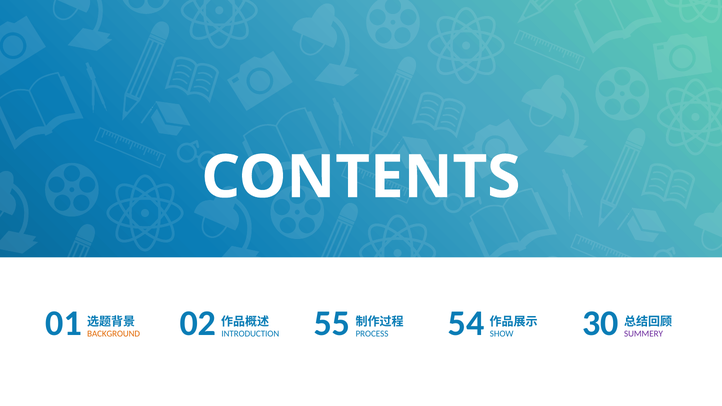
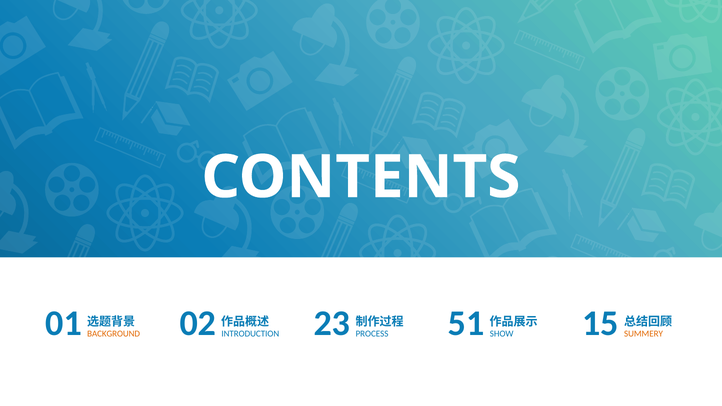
55: 55 -> 23
54: 54 -> 51
30: 30 -> 15
SUMMERY colour: purple -> orange
